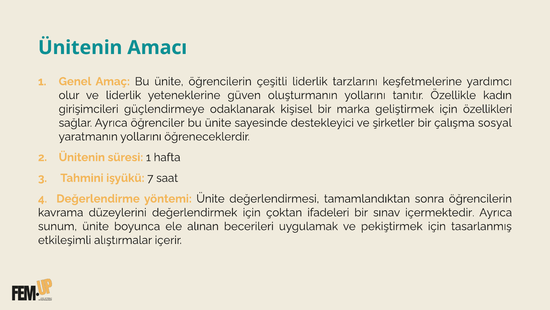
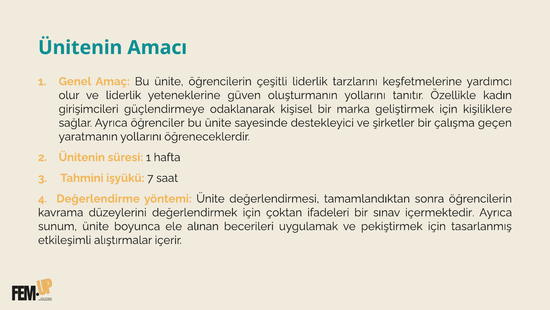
özellikleri: özellikleri -> kişiliklere
sosyal: sosyal -> geçen
